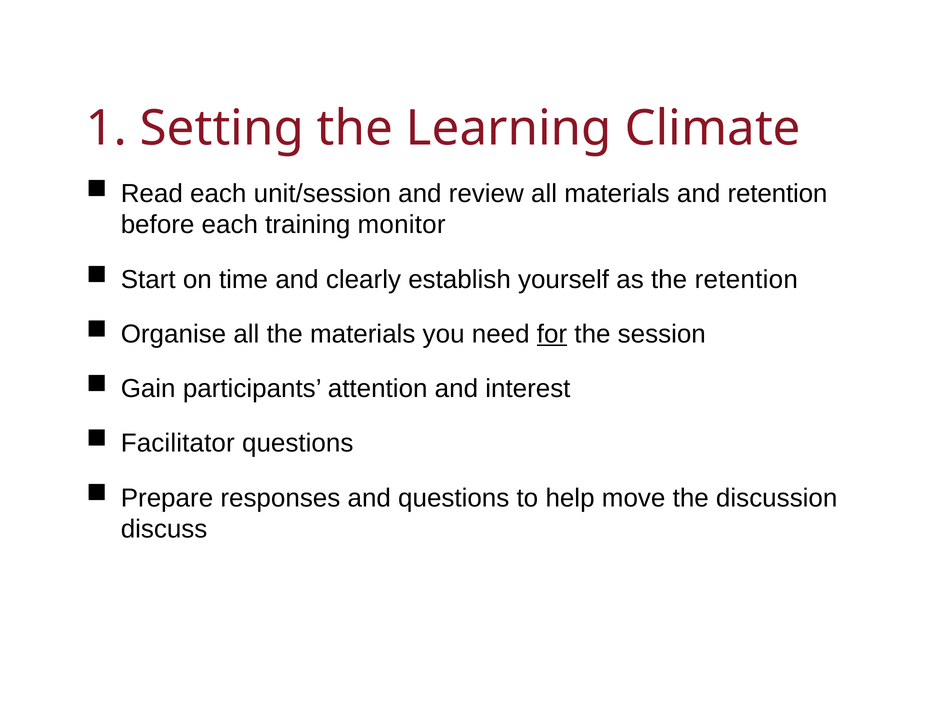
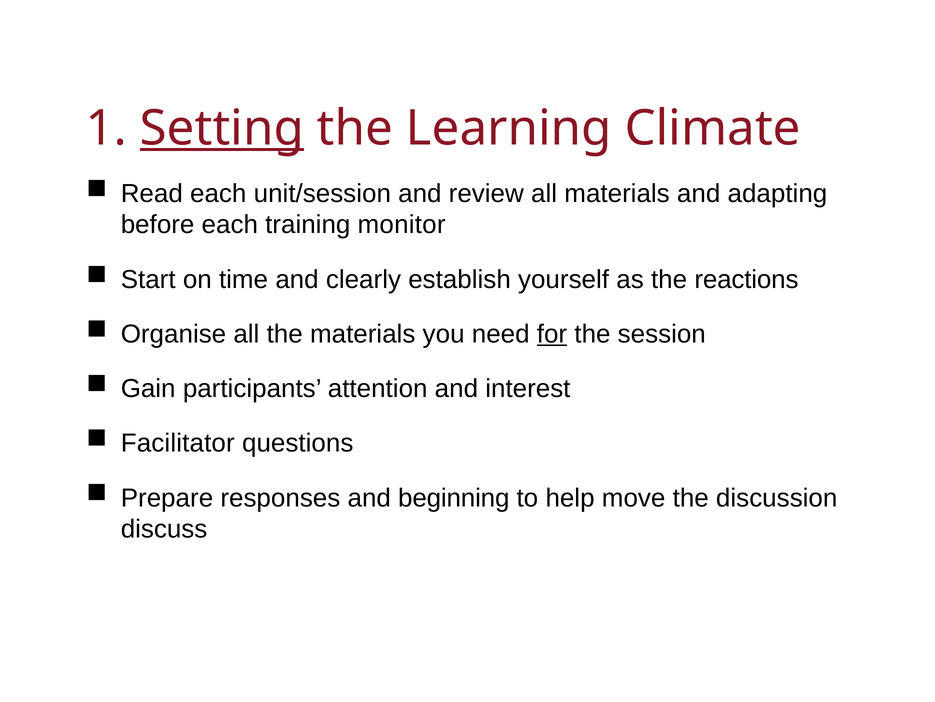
Setting underline: none -> present
and retention: retention -> adapting
the retention: retention -> reactions
and questions: questions -> beginning
